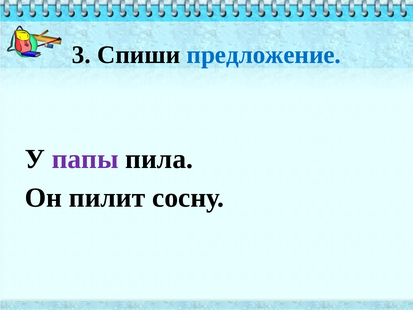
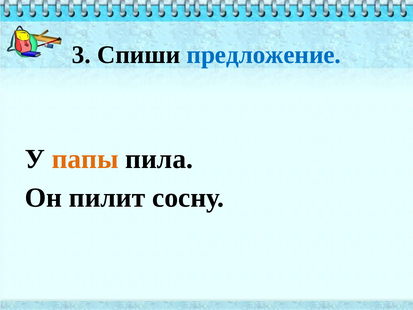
папы colour: purple -> orange
